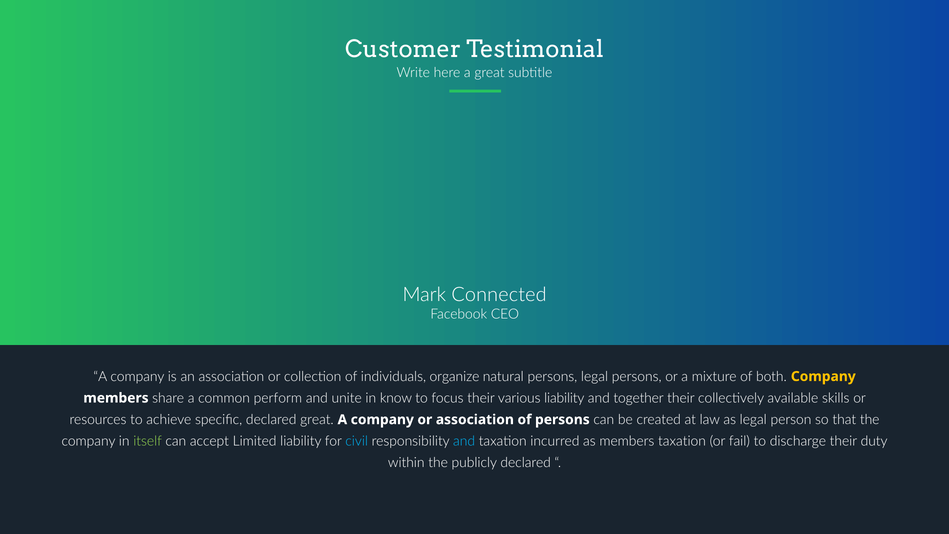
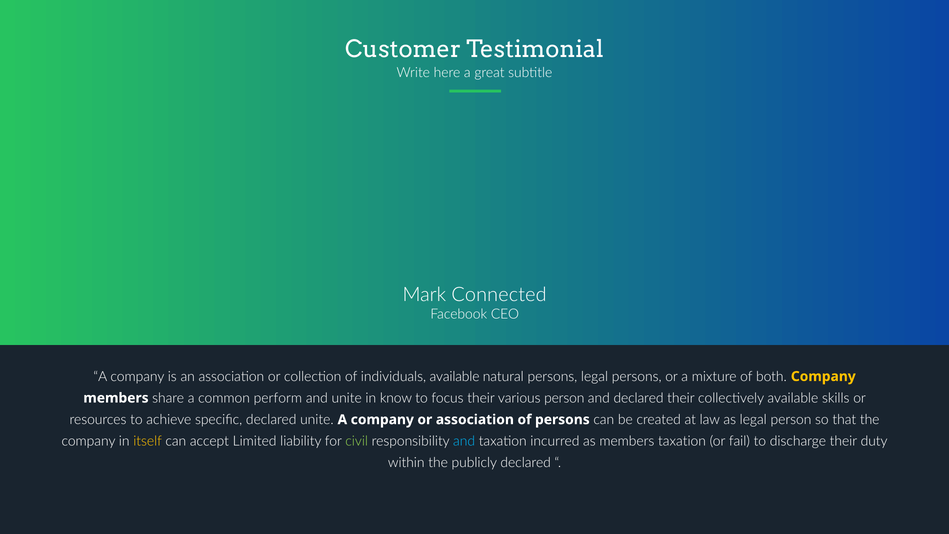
individuals organize: organize -> available
various liability: liability -> person
and together: together -> declared
declared great: great -> unite
itself colour: light green -> yellow
civil colour: light blue -> light green
